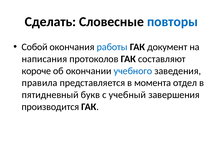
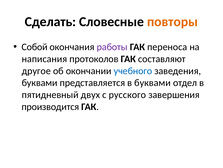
повторы colour: blue -> orange
работы colour: blue -> purple
документ: документ -> переноса
короче: короче -> другое
правила at (40, 82): правила -> буквами
в момента: момента -> буквами
букв: букв -> двух
учебный: учебный -> русского
